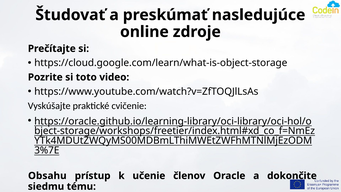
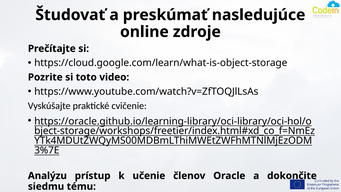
Obsahu: Obsahu -> Analýzu
